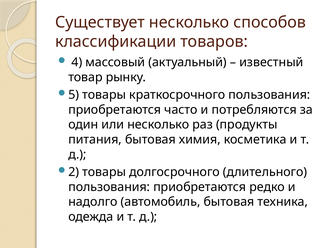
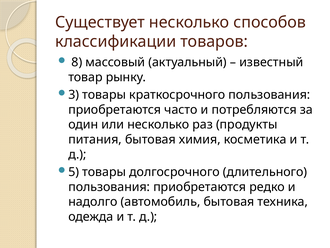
4: 4 -> 8
5: 5 -> 3
2: 2 -> 5
